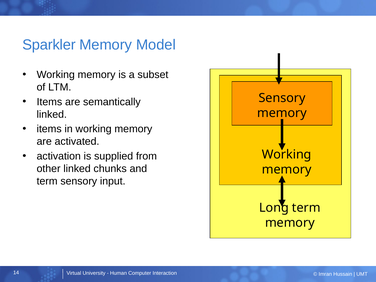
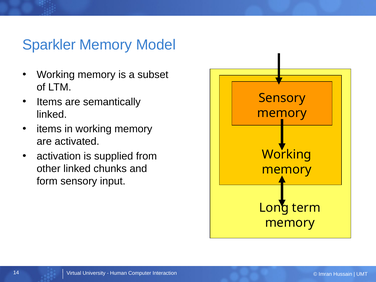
term at (47, 181): term -> form
